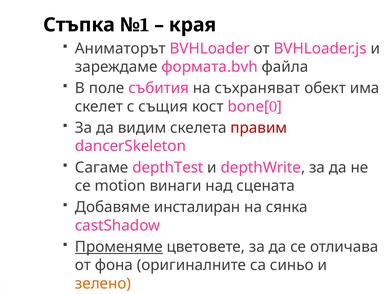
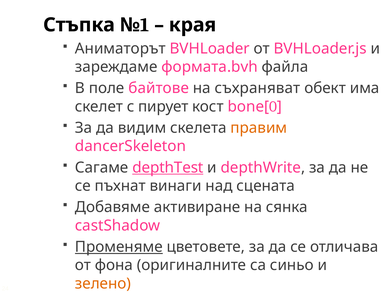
събития: събития -> байтове
същия: същия -> пирует
правим colour: red -> orange
depthTest underline: none -> present
motion: motion -> пъхнат
инсталиран: инсталиран -> активиране
